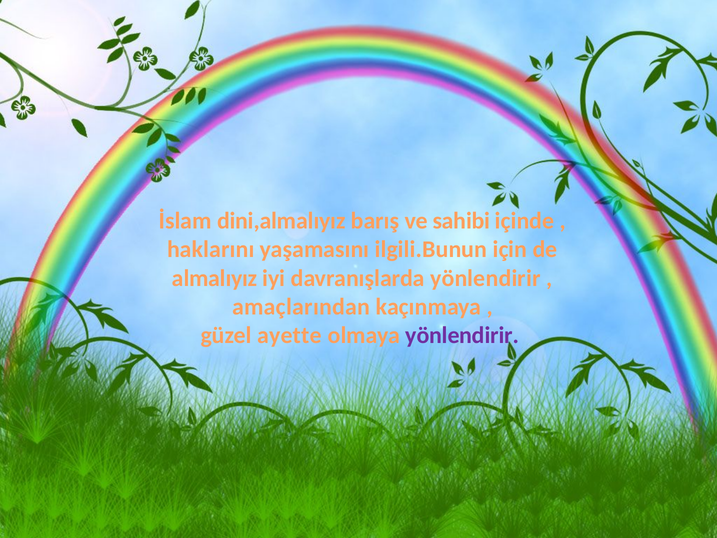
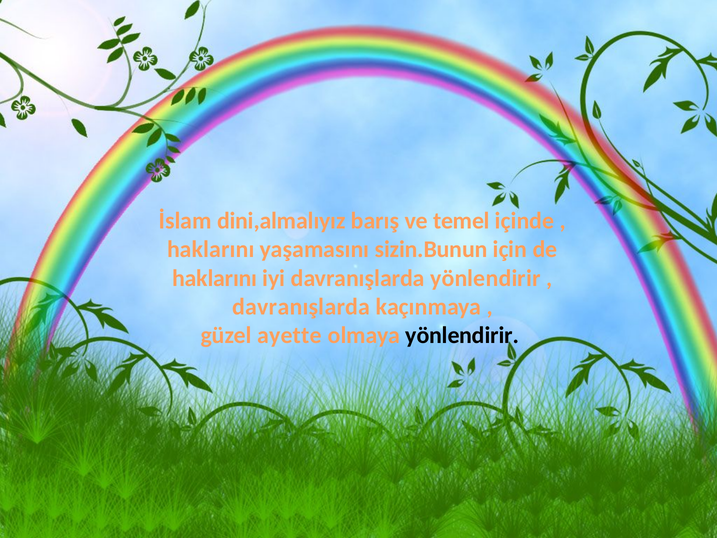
sahibi: sahibi -> temel
ilgili.Bunun: ilgili.Bunun -> sizin.Bunun
almalıyız at (215, 278): almalıyız -> haklarını
amaçlarından at (301, 307): amaçlarından -> davranışlarda
yönlendirir at (462, 335) colour: purple -> black
